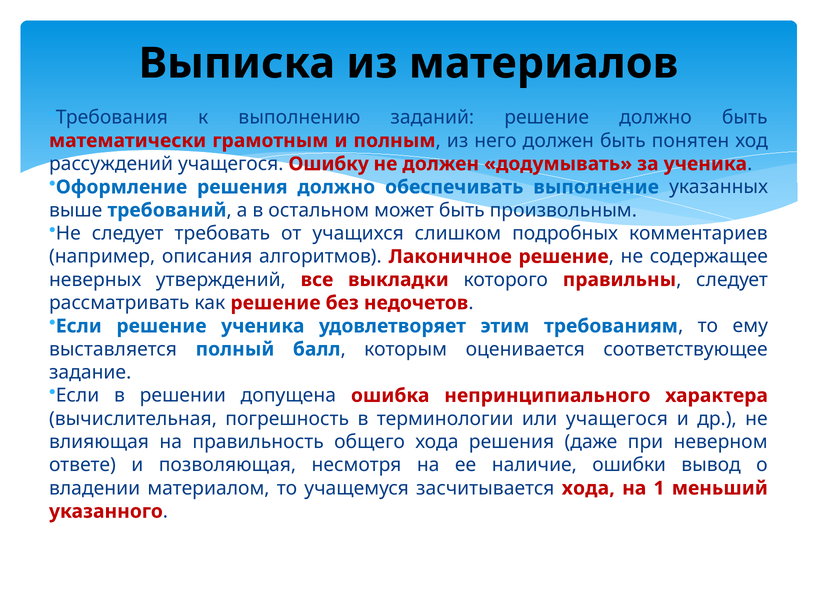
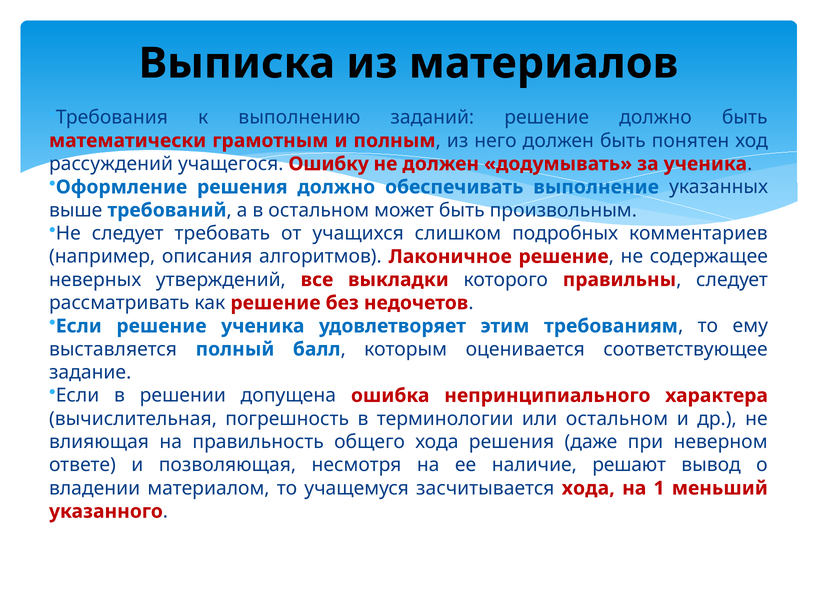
или учащегося: учащегося -> остальном
ошибки: ошибки -> решают
